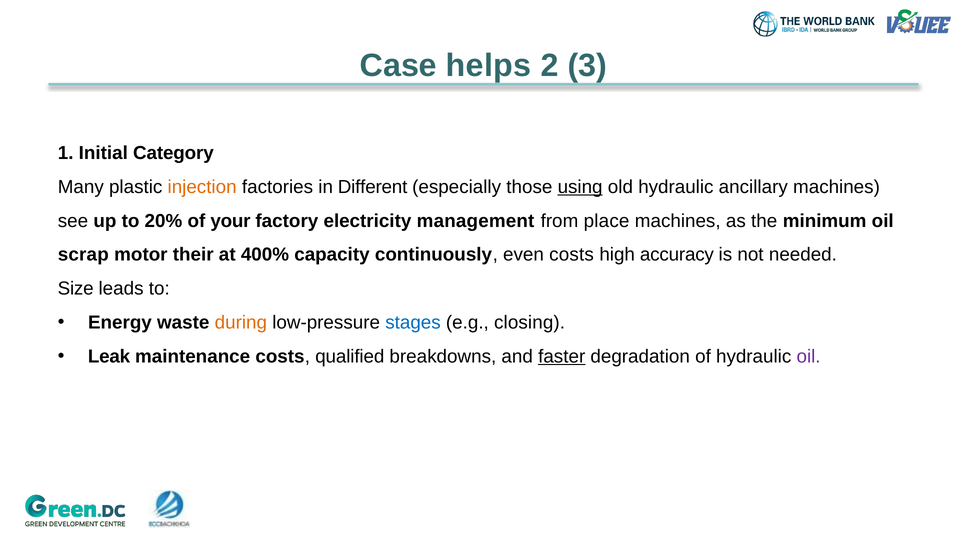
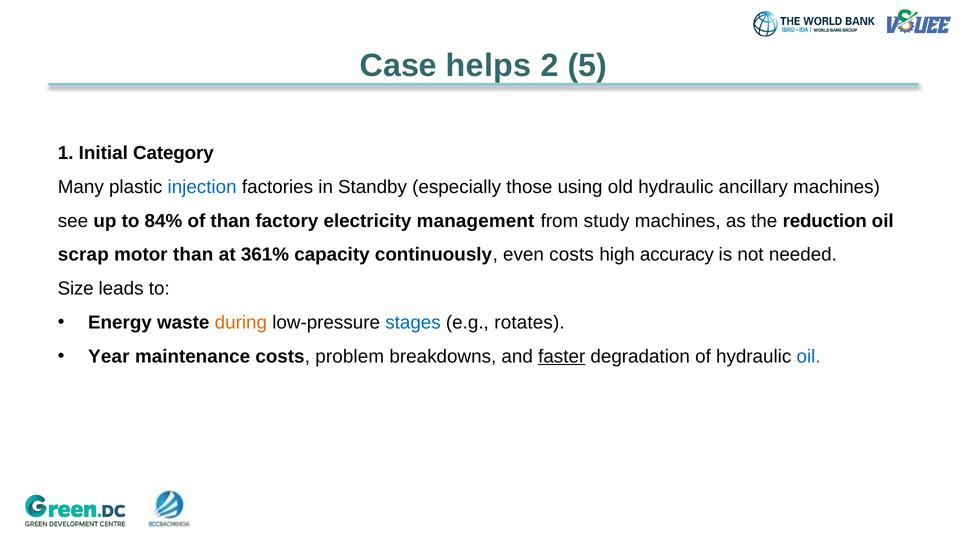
3: 3 -> 5
injection colour: orange -> blue
Different: Different -> Standby
using underline: present -> none
20%: 20% -> 84%
of your: your -> than
place: place -> study
minimum: minimum -> reduction
motor their: their -> than
400%: 400% -> 361%
closing: closing -> rotates
Leak: Leak -> Year
qualified: qualified -> problem
oil at (809, 356) colour: purple -> blue
